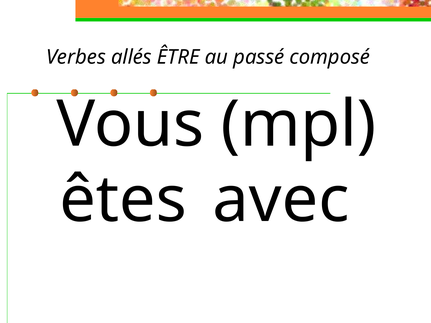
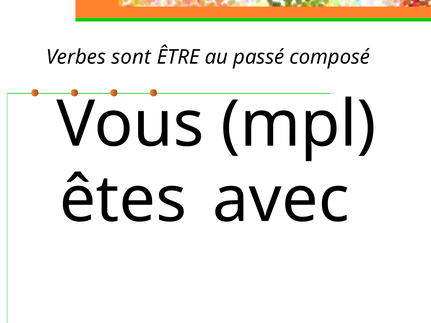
allés: allés -> sont
